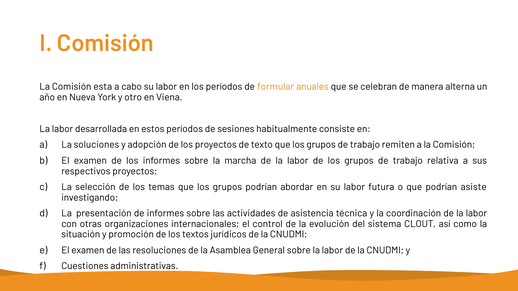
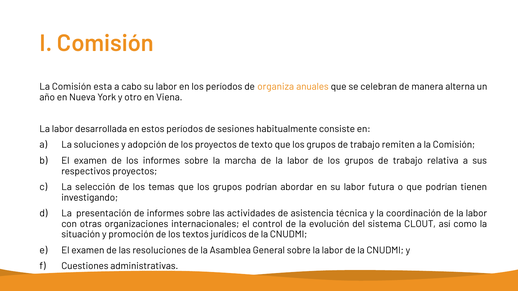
formular: formular -> organiza
asiste: asiste -> tienen
